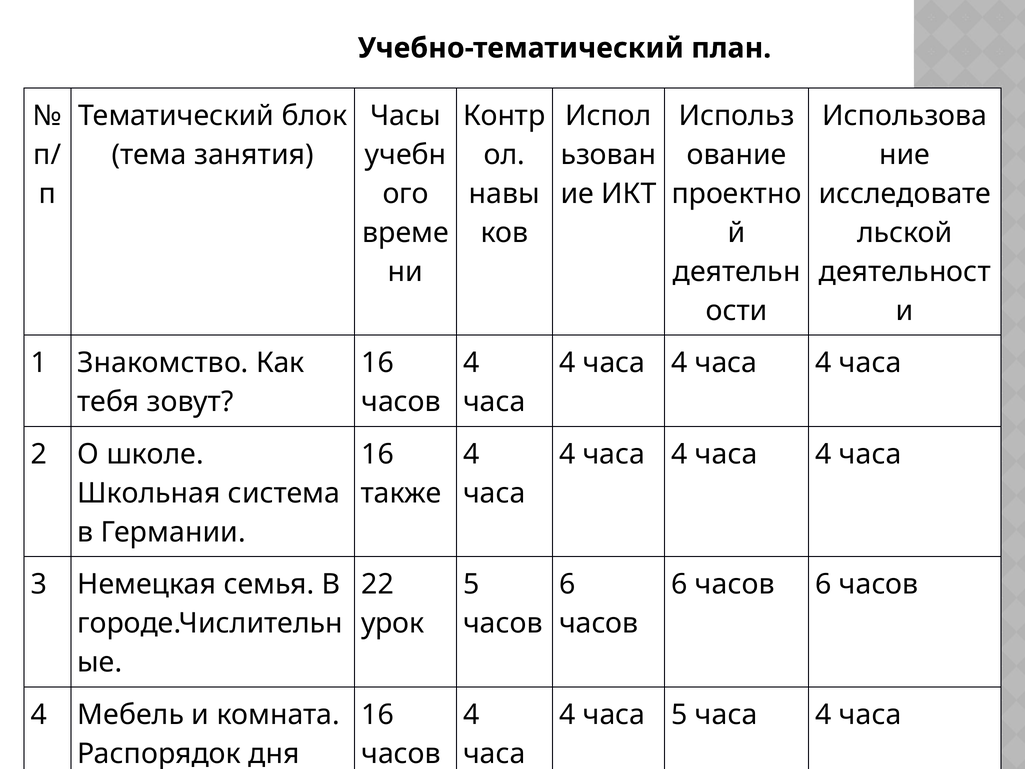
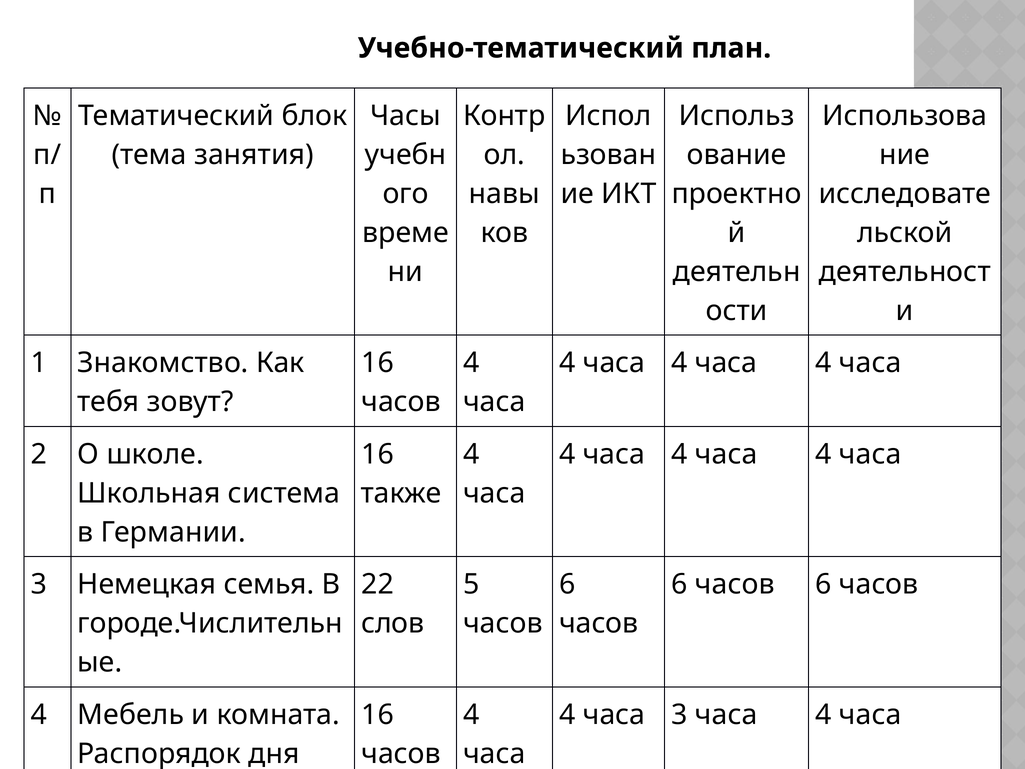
урок: урок -> слов
5 at (679, 715): 5 -> 3
